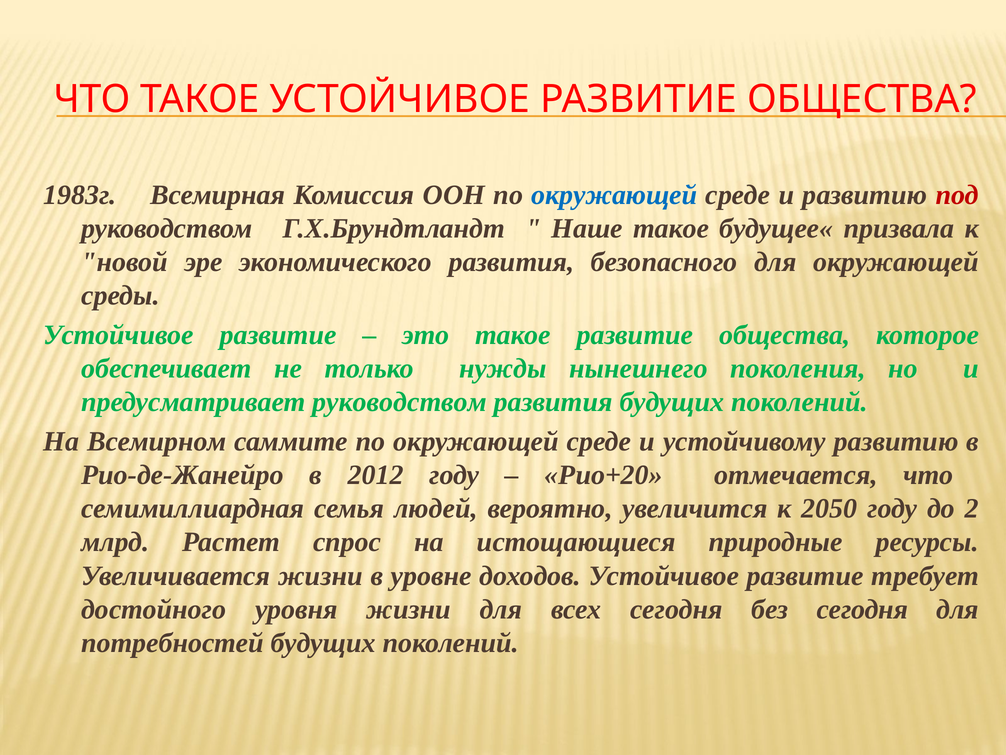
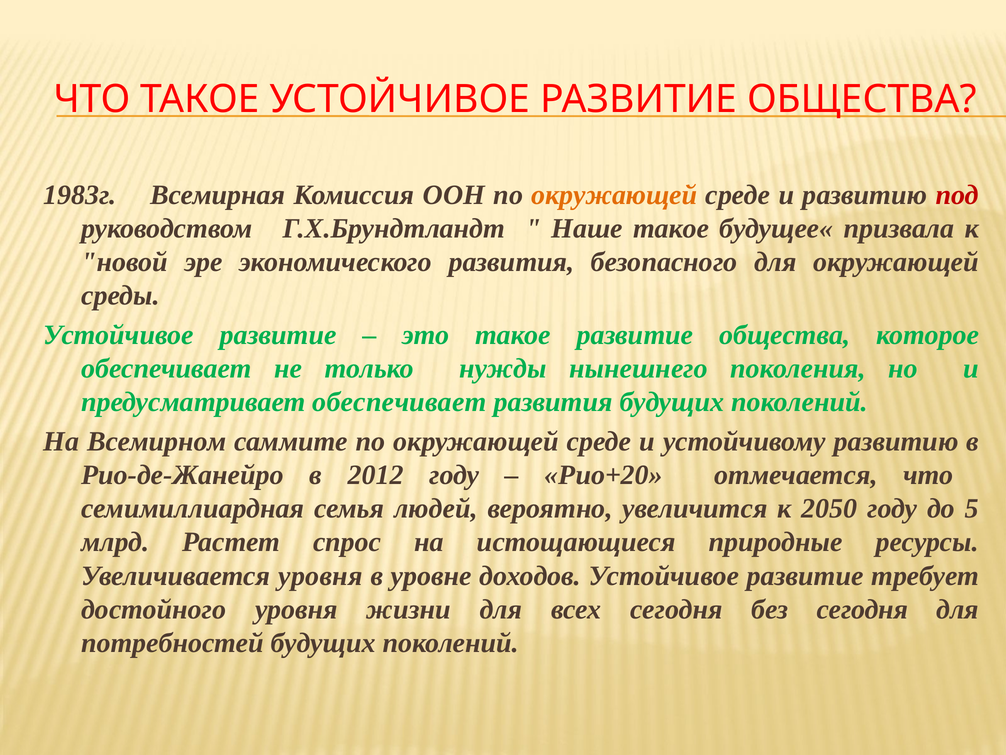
окружающей at (614, 195) colour: blue -> orange
предусматривает руководством: руководством -> обеспечивает
2: 2 -> 5
Увеличивается жизни: жизни -> уровня
